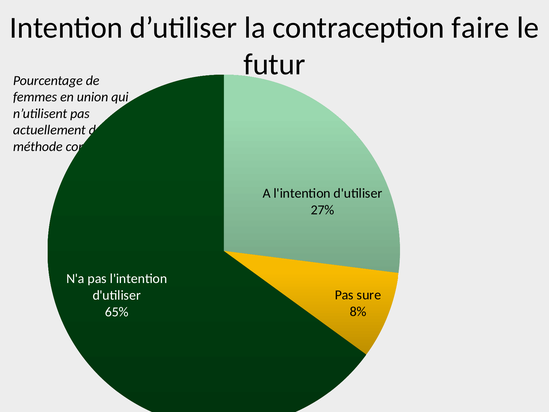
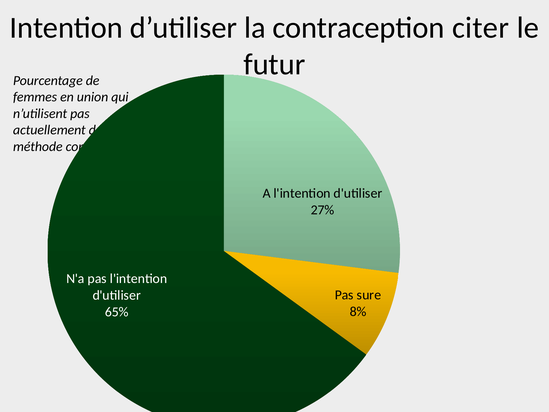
faire: faire -> citer
